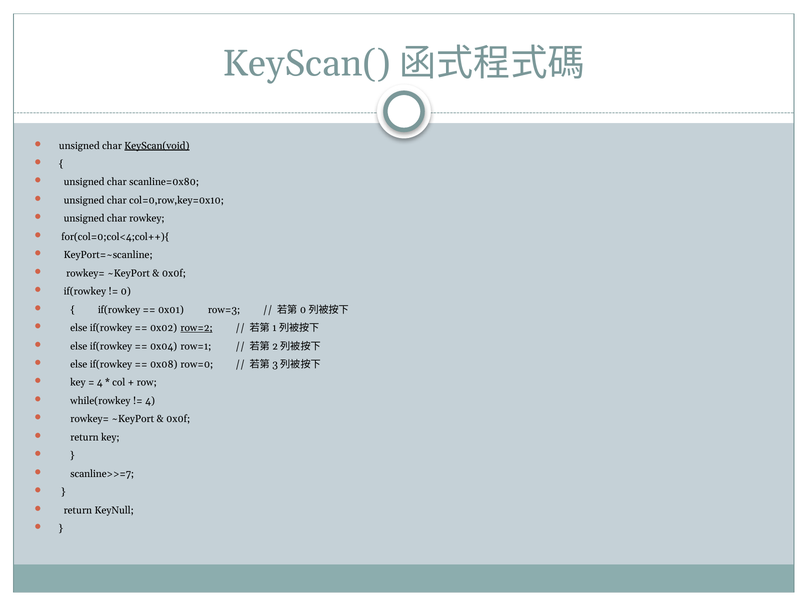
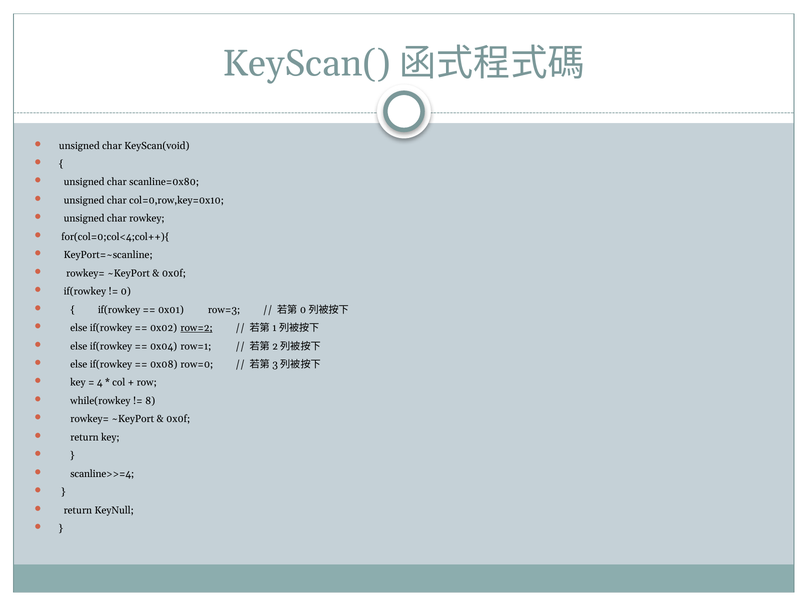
KeyScan(void underline: present -> none
4 at (150, 401): 4 -> 8
scanline>>=7: scanline>>=7 -> scanline>>=4
